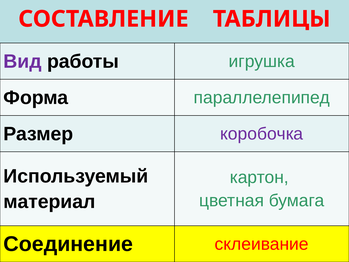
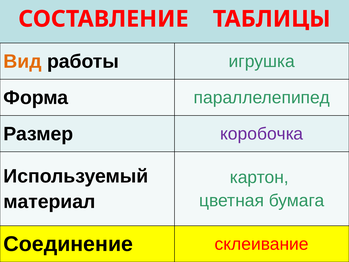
Вид colour: purple -> orange
